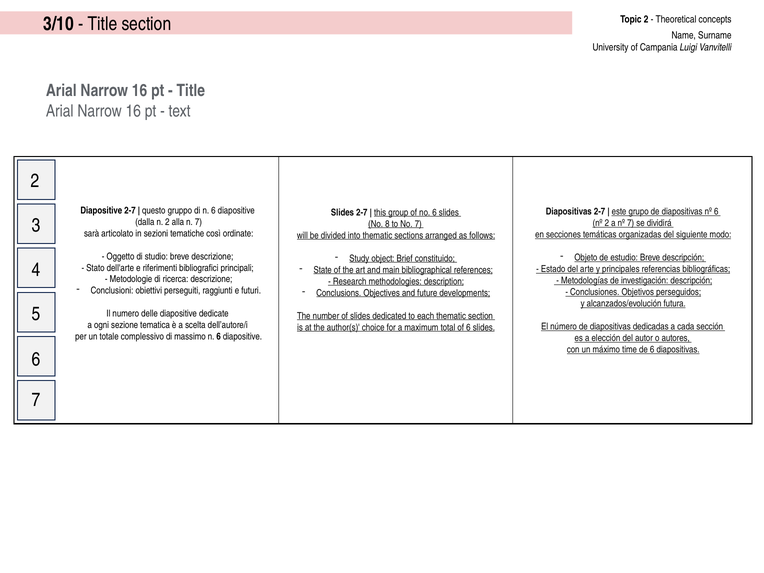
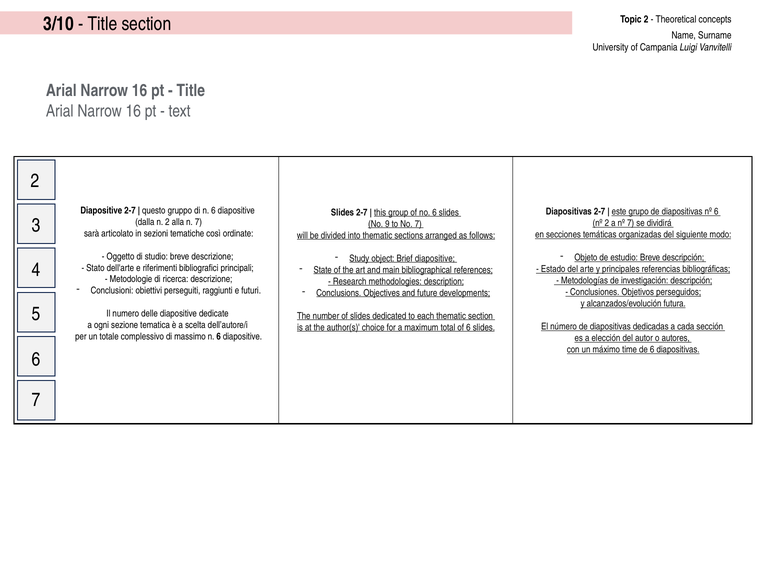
8: 8 -> 9
Brief constituido: constituido -> diapositive
